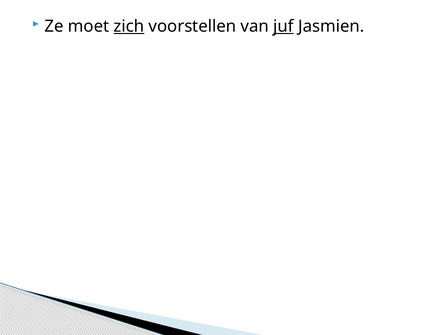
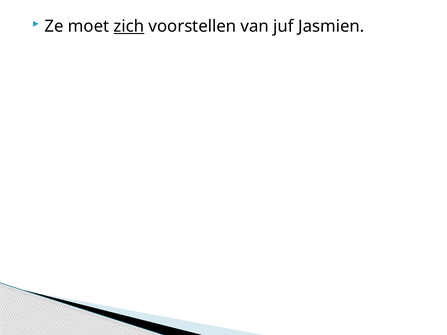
juf underline: present -> none
